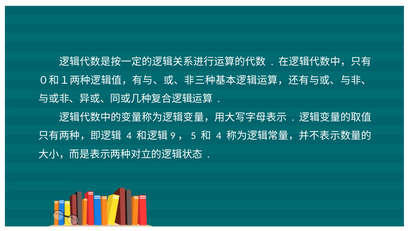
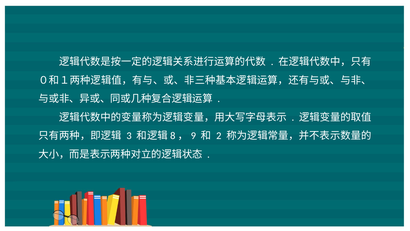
4 at (129, 136): 4 -> 3
9: 9 -> 8
5: 5 -> 9
4 at (219, 136): 4 -> 2
